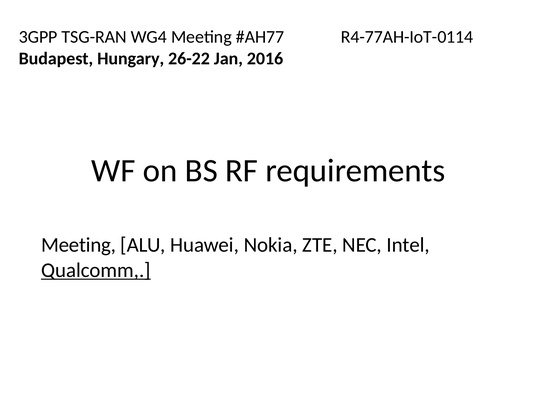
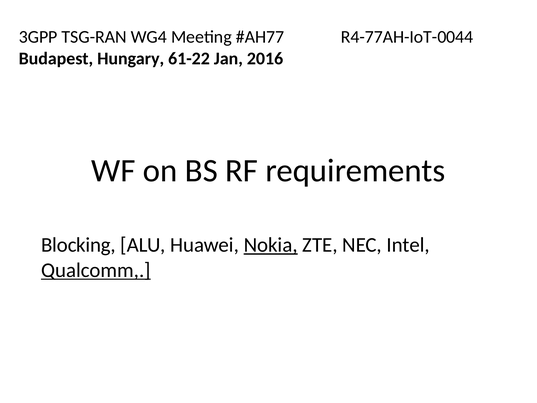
R4-77AH-IoT-0114: R4-77AH-IoT-0114 -> R4-77AH-IoT-0044
26-22: 26-22 -> 61-22
Meeting at (78, 245): Meeting -> Blocking
Nokia underline: none -> present
